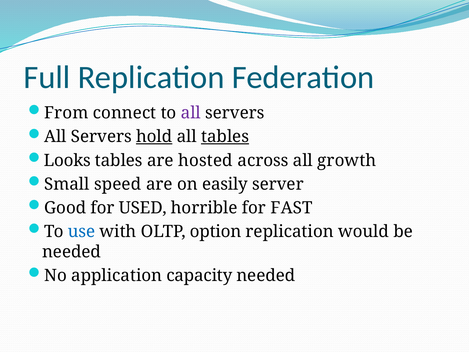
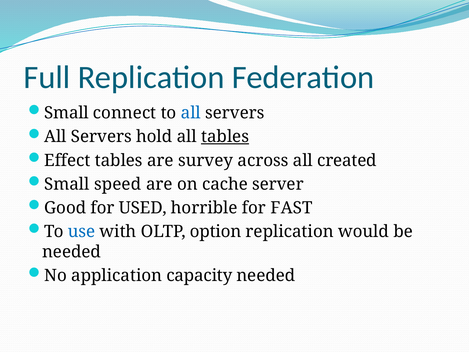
From at (66, 113): From -> Small
all at (191, 113) colour: purple -> blue
hold underline: present -> none
Looks: Looks -> Effect
hosted: hosted -> survey
growth: growth -> created
easily: easily -> cache
